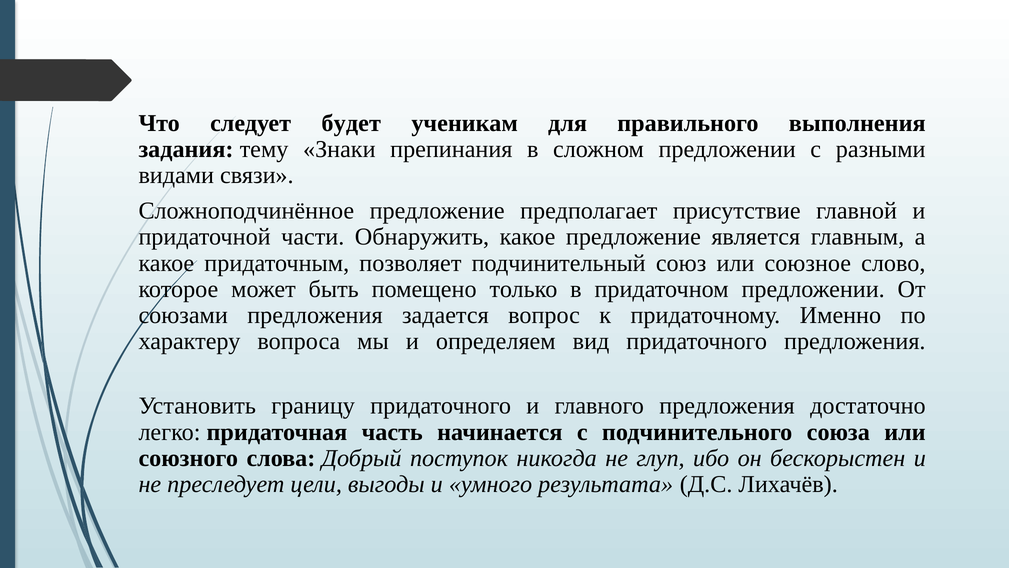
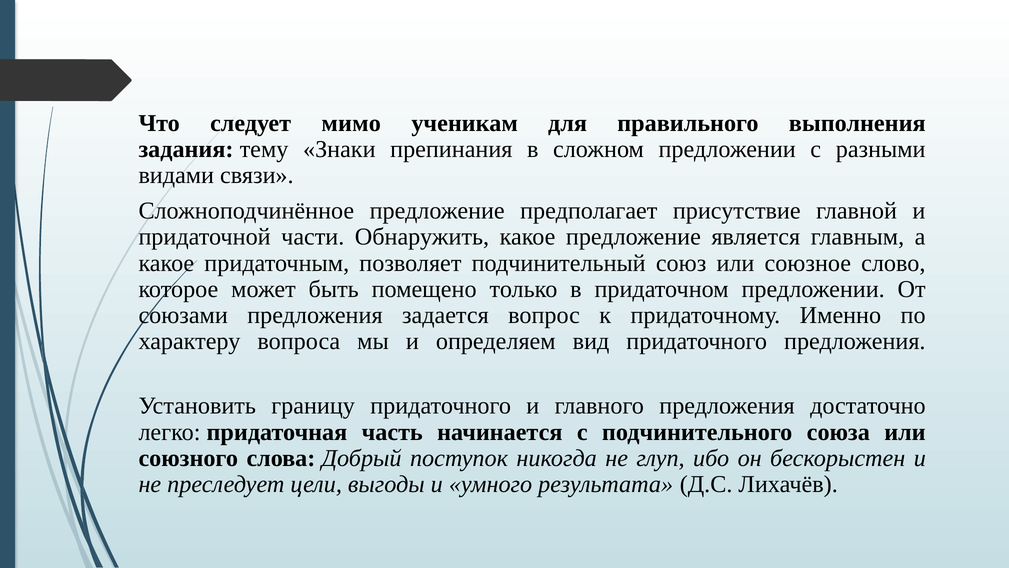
будет: будет -> мимо
